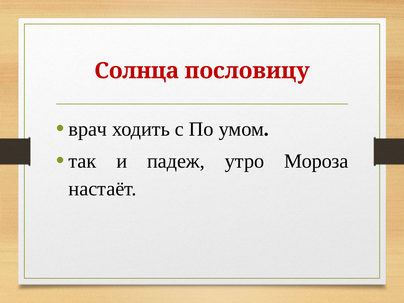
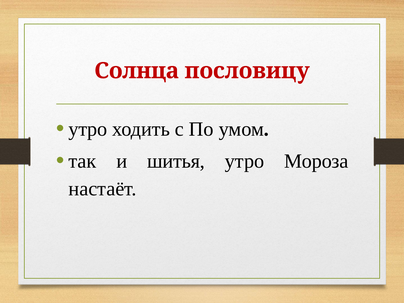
врач at (88, 129): врач -> утро
падеж: падеж -> шитья
